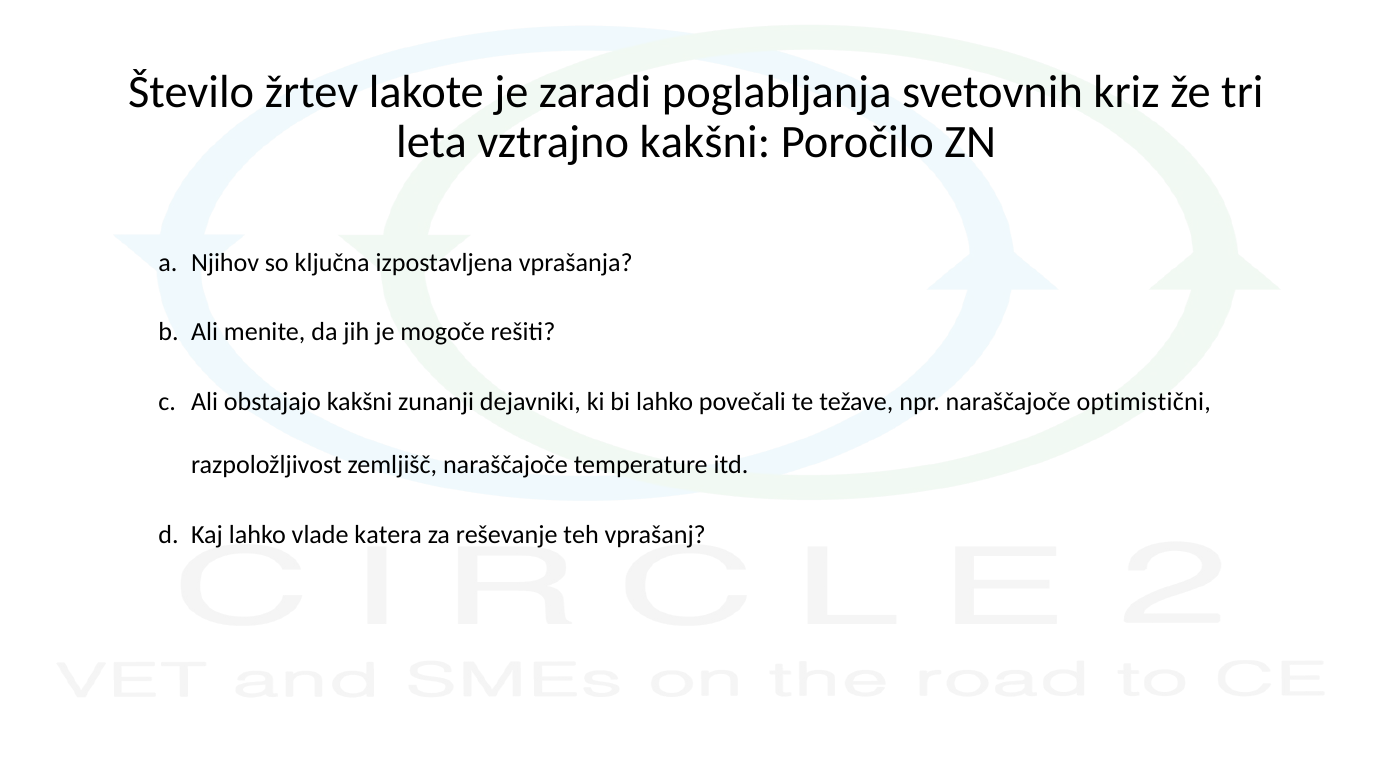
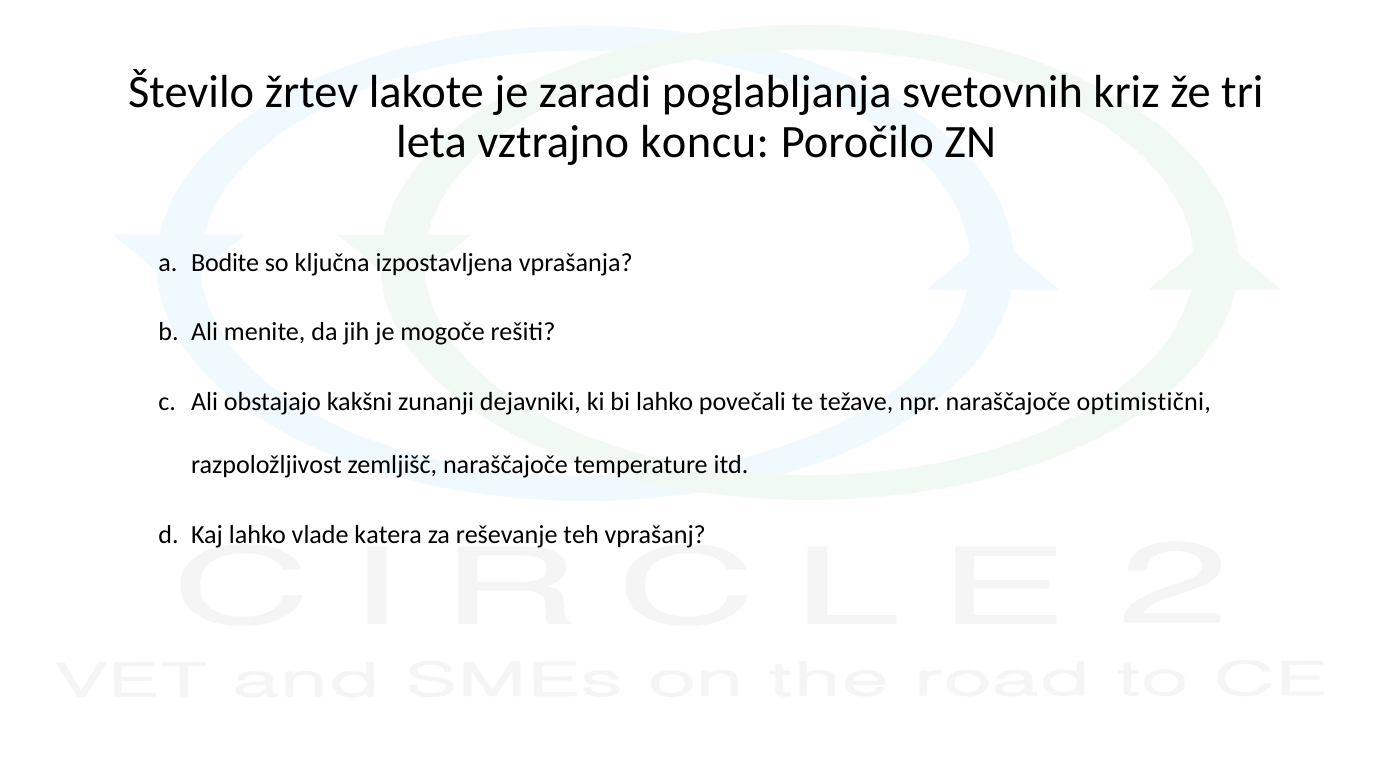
vztrajno kakšni: kakšni -> koncu
Njihov: Njihov -> Bodite
